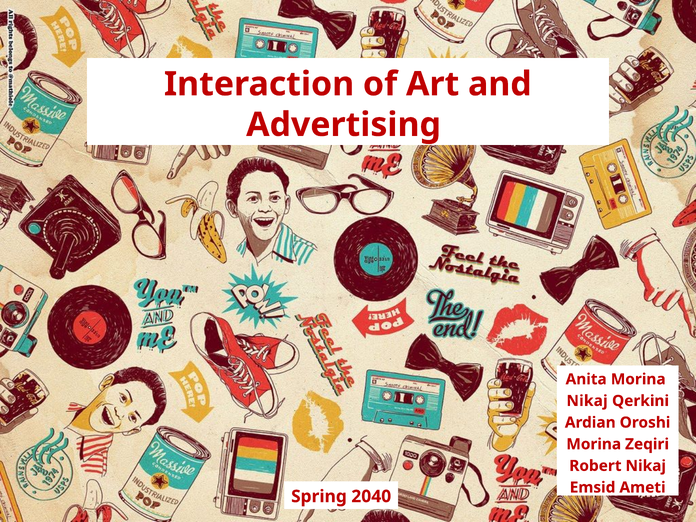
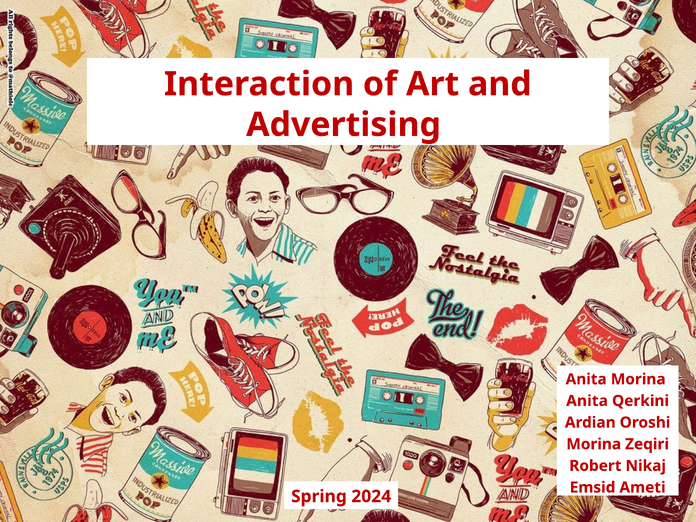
Nikaj at (587, 401): Nikaj -> Anita
2040: 2040 -> 2024
